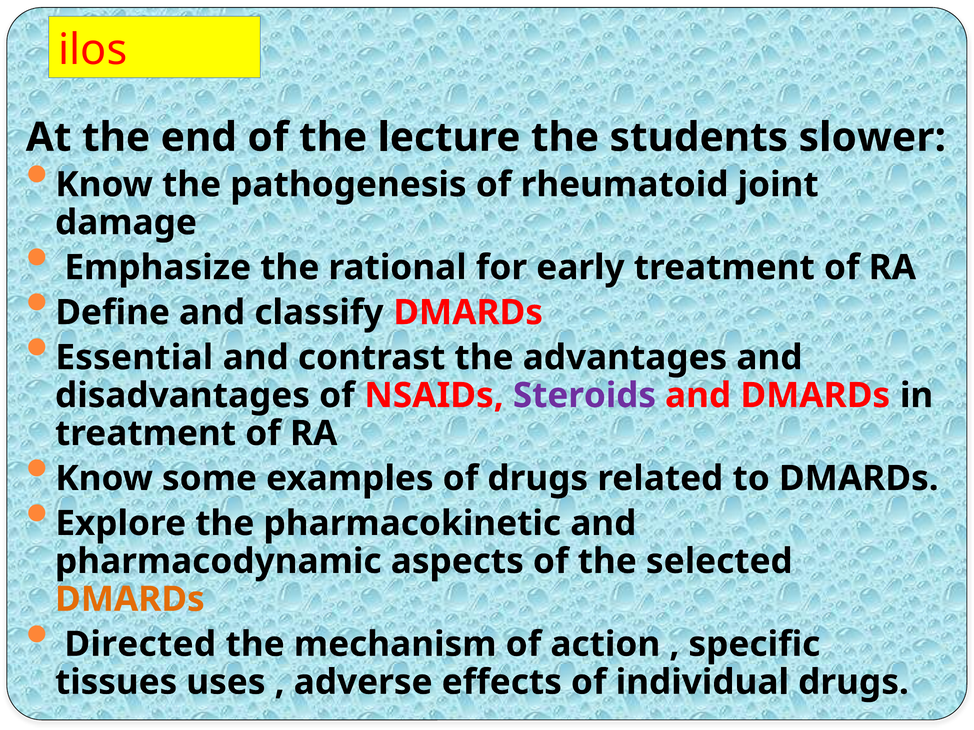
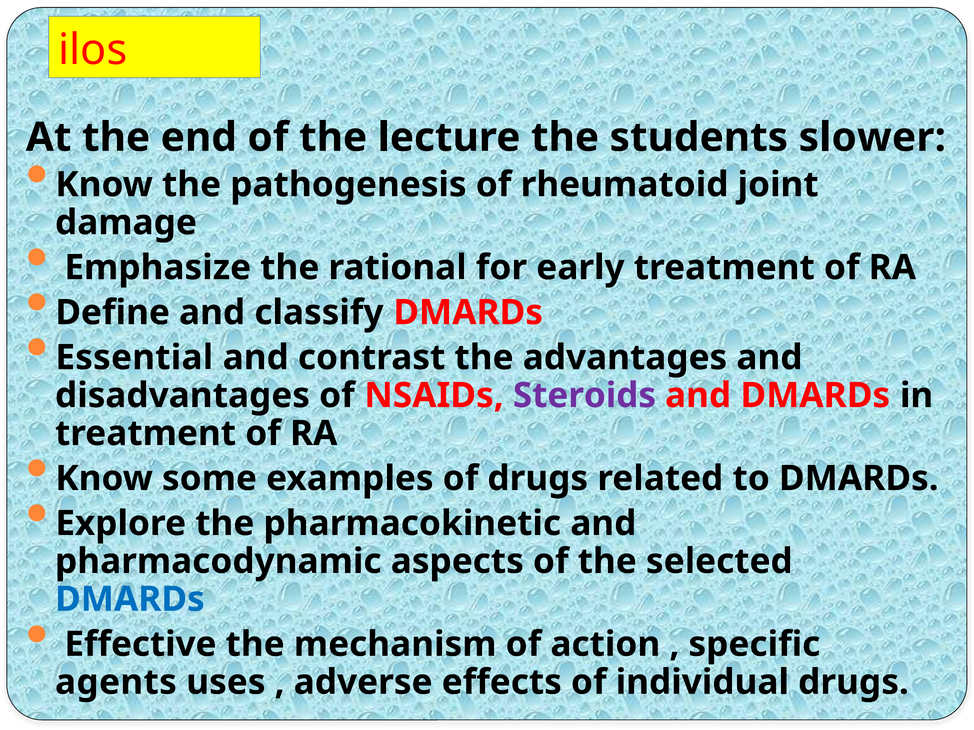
DMARDs at (130, 600) colour: orange -> blue
Directed: Directed -> Effective
tissues: tissues -> agents
